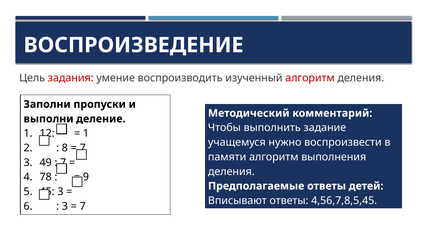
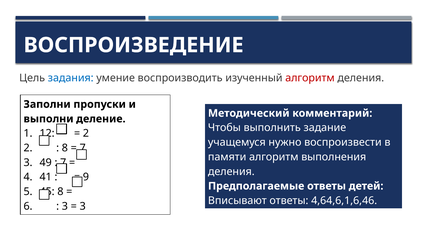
задания colour: red -> blue
1 at (86, 134): 1 -> 2
78: 78 -> 41
3 at (60, 192): 3 -> 8
4,56,7,8,5,45: 4,56,7,8,5,45 -> 4,64,6,1,6,46
7 at (83, 206): 7 -> 3
